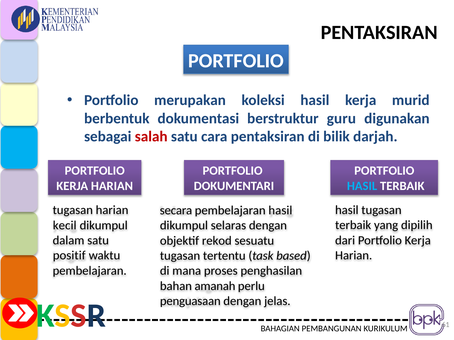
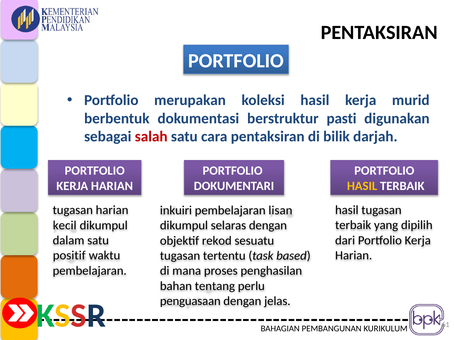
guru: guru -> pasti
HASIL at (362, 186) colour: light blue -> yellow
secara: secara -> inkuiri
pembelajaran hasil: hasil -> lisan
amanah: amanah -> tentang
